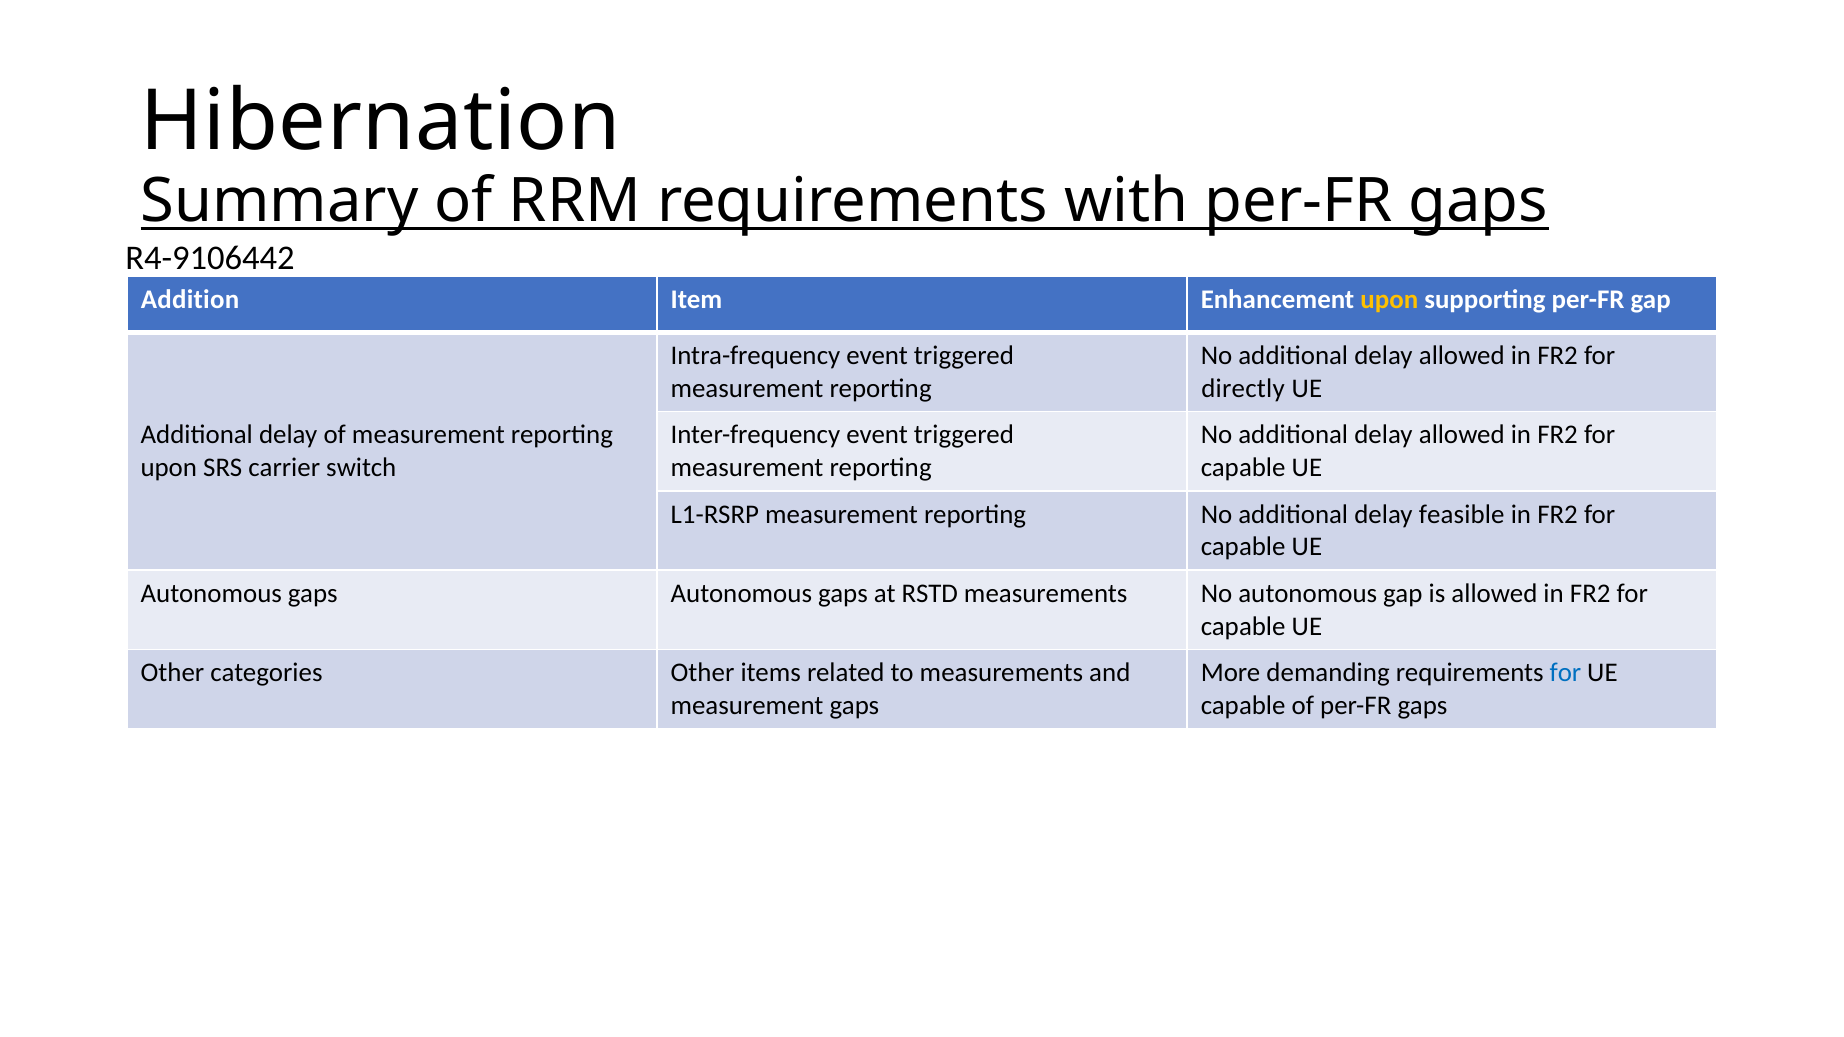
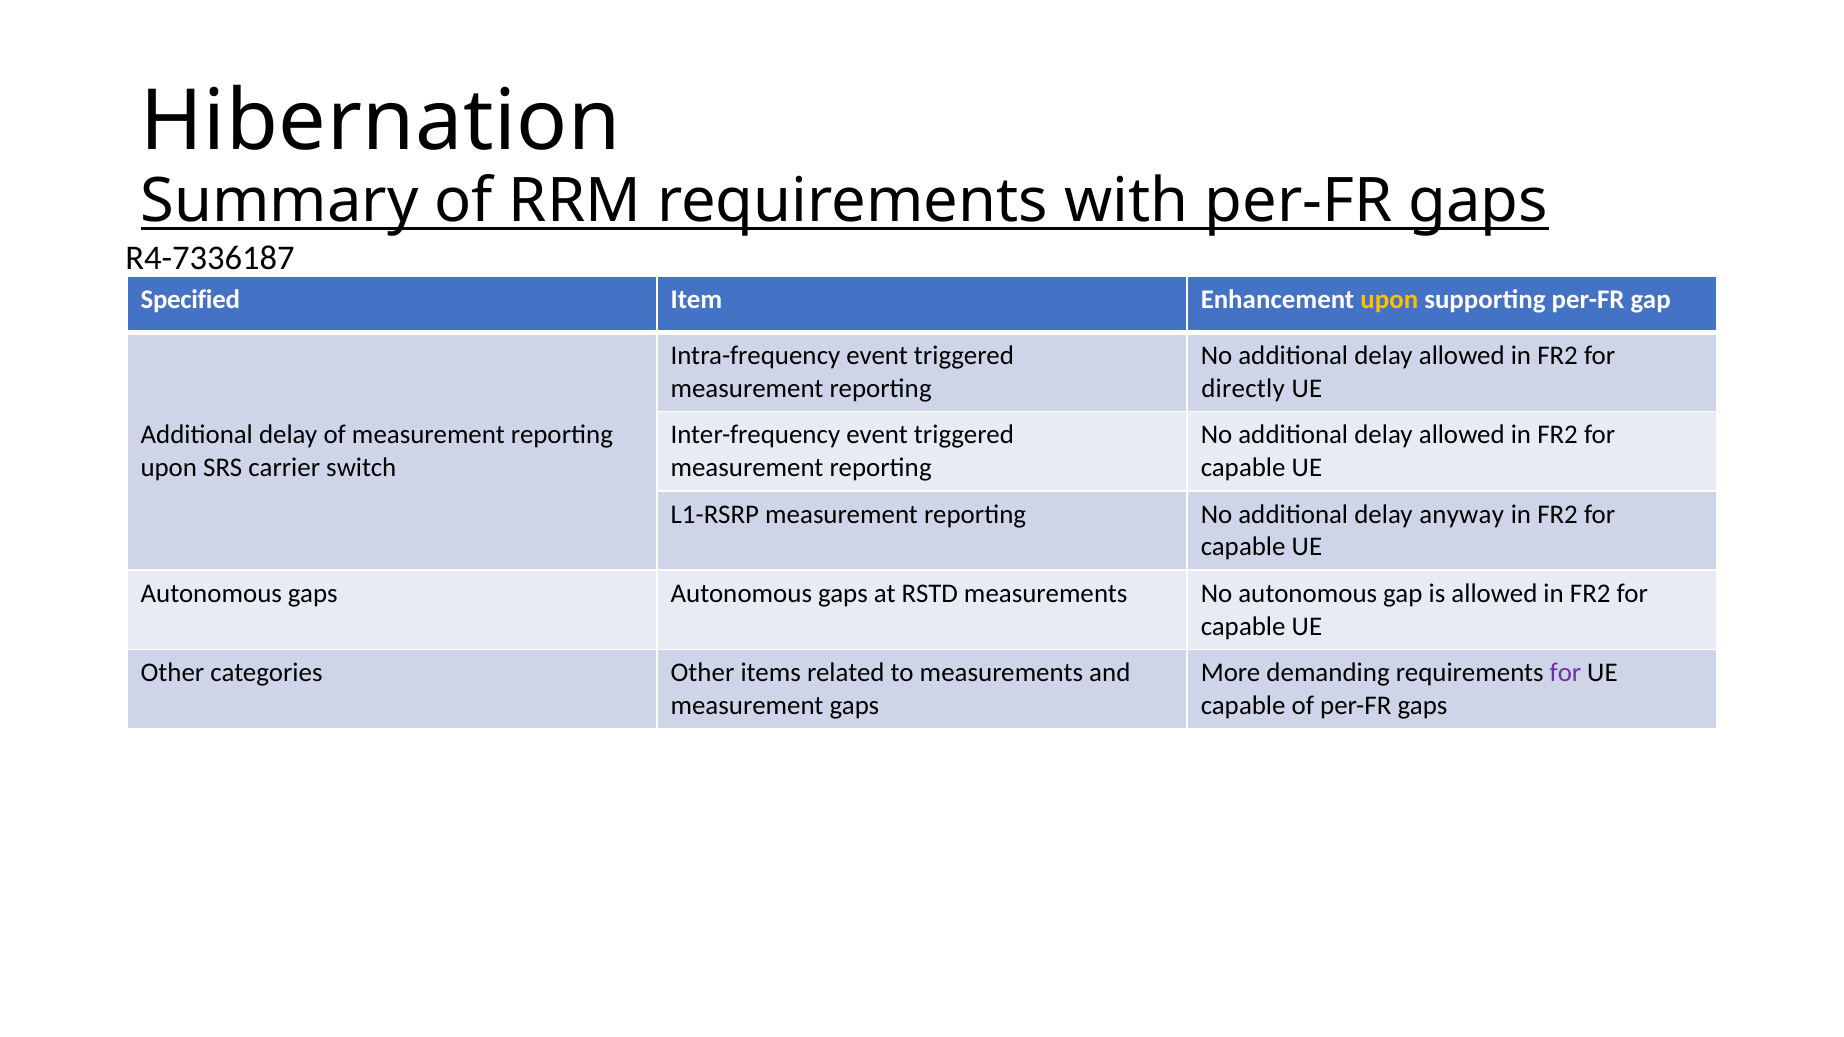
R4-9106442: R4-9106442 -> R4-7336187
Addition: Addition -> Specified
feasible: feasible -> anyway
for at (1565, 673) colour: blue -> purple
